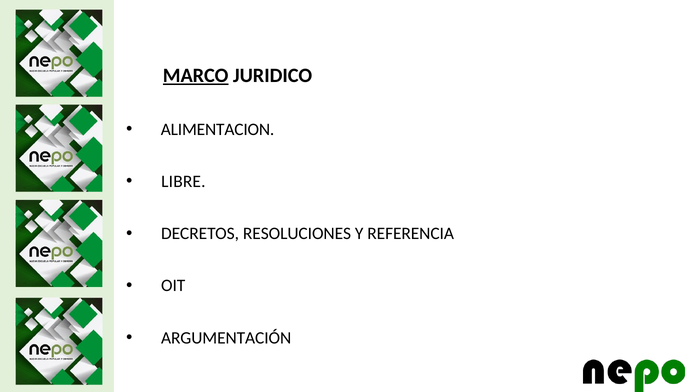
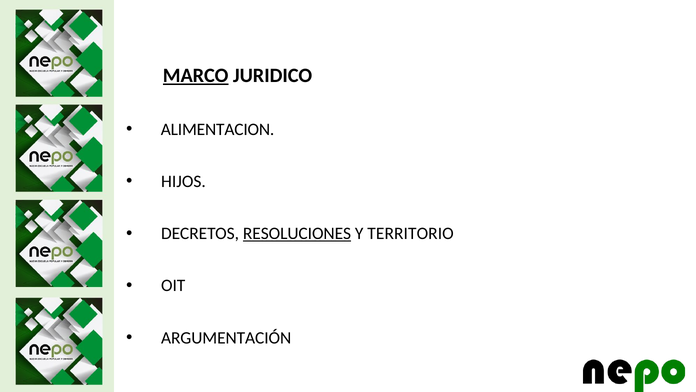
LIBRE: LIBRE -> HIJOS
RESOLUCIONES underline: none -> present
REFERENCIA: REFERENCIA -> TERRITORIO
